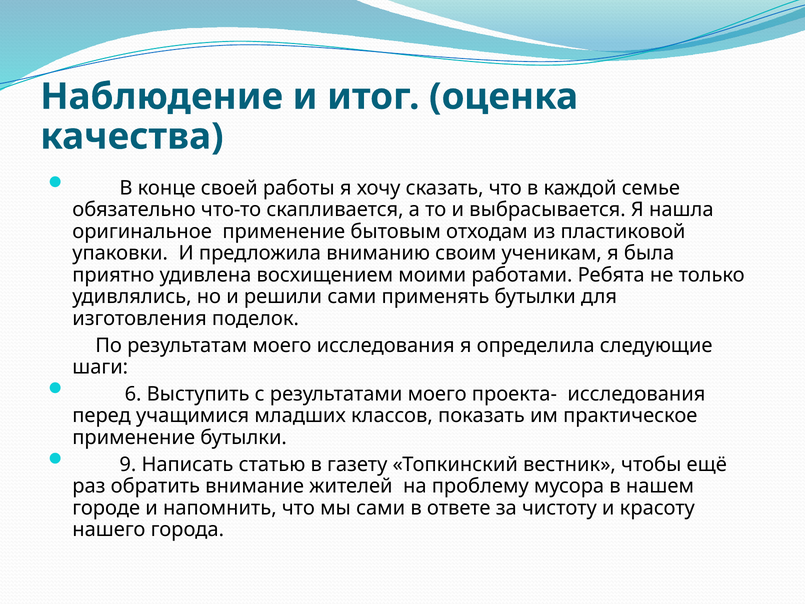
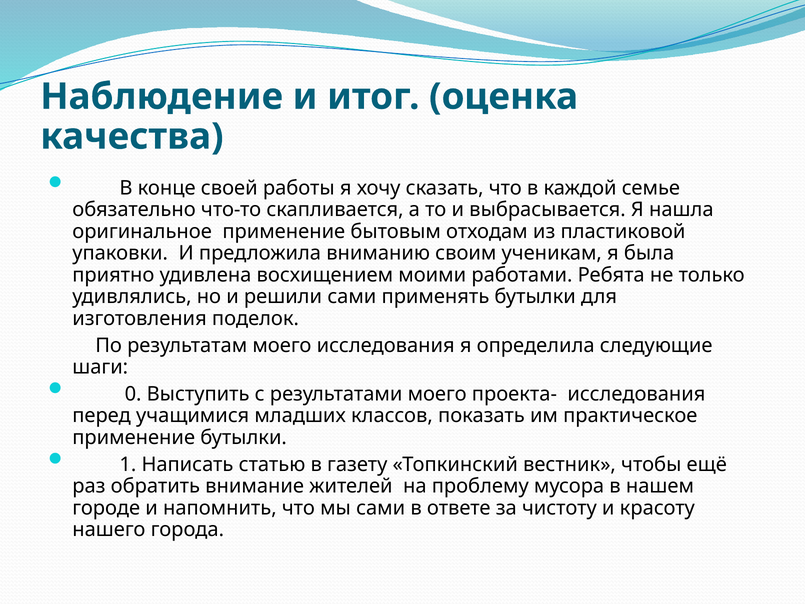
6: 6 -> 0
9: 9 -> 1
